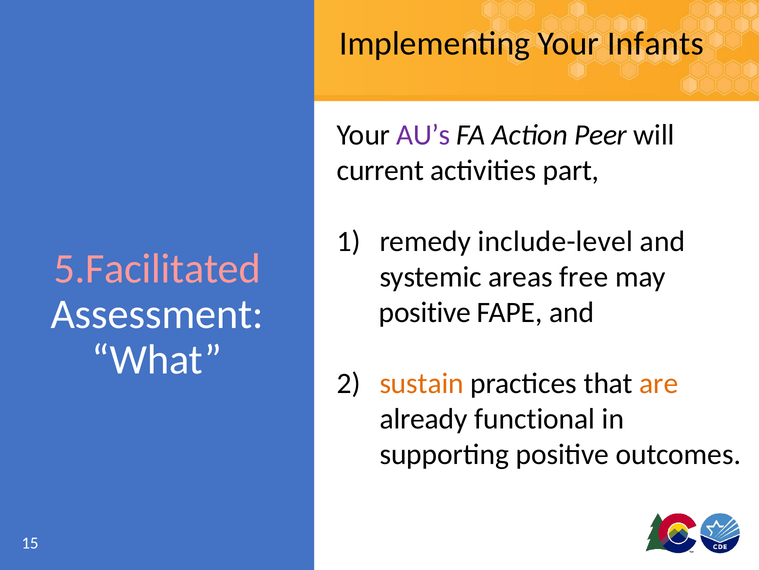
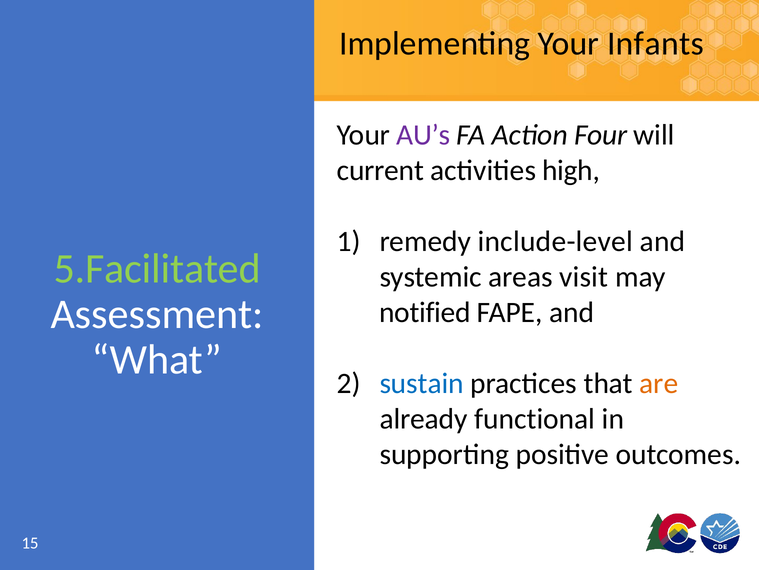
Peer: Peer -> Four
part: part -> high
5.Facilitated colour: pink -> light green
free: free -> visit
positive at (425, 312): positive -> notified
sustain colour: orange -> blue
